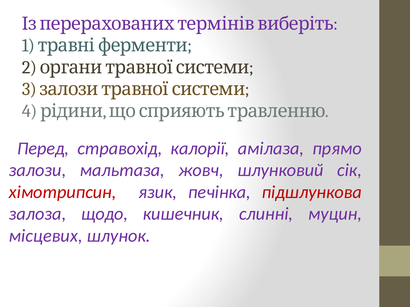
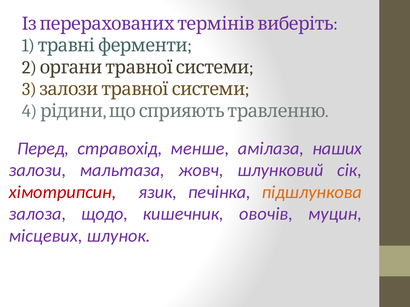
калорії: калорії -> менше
прямо: прямо -> наших
підшлункова colour: red -> orange
слинні: слинні -> овочів
